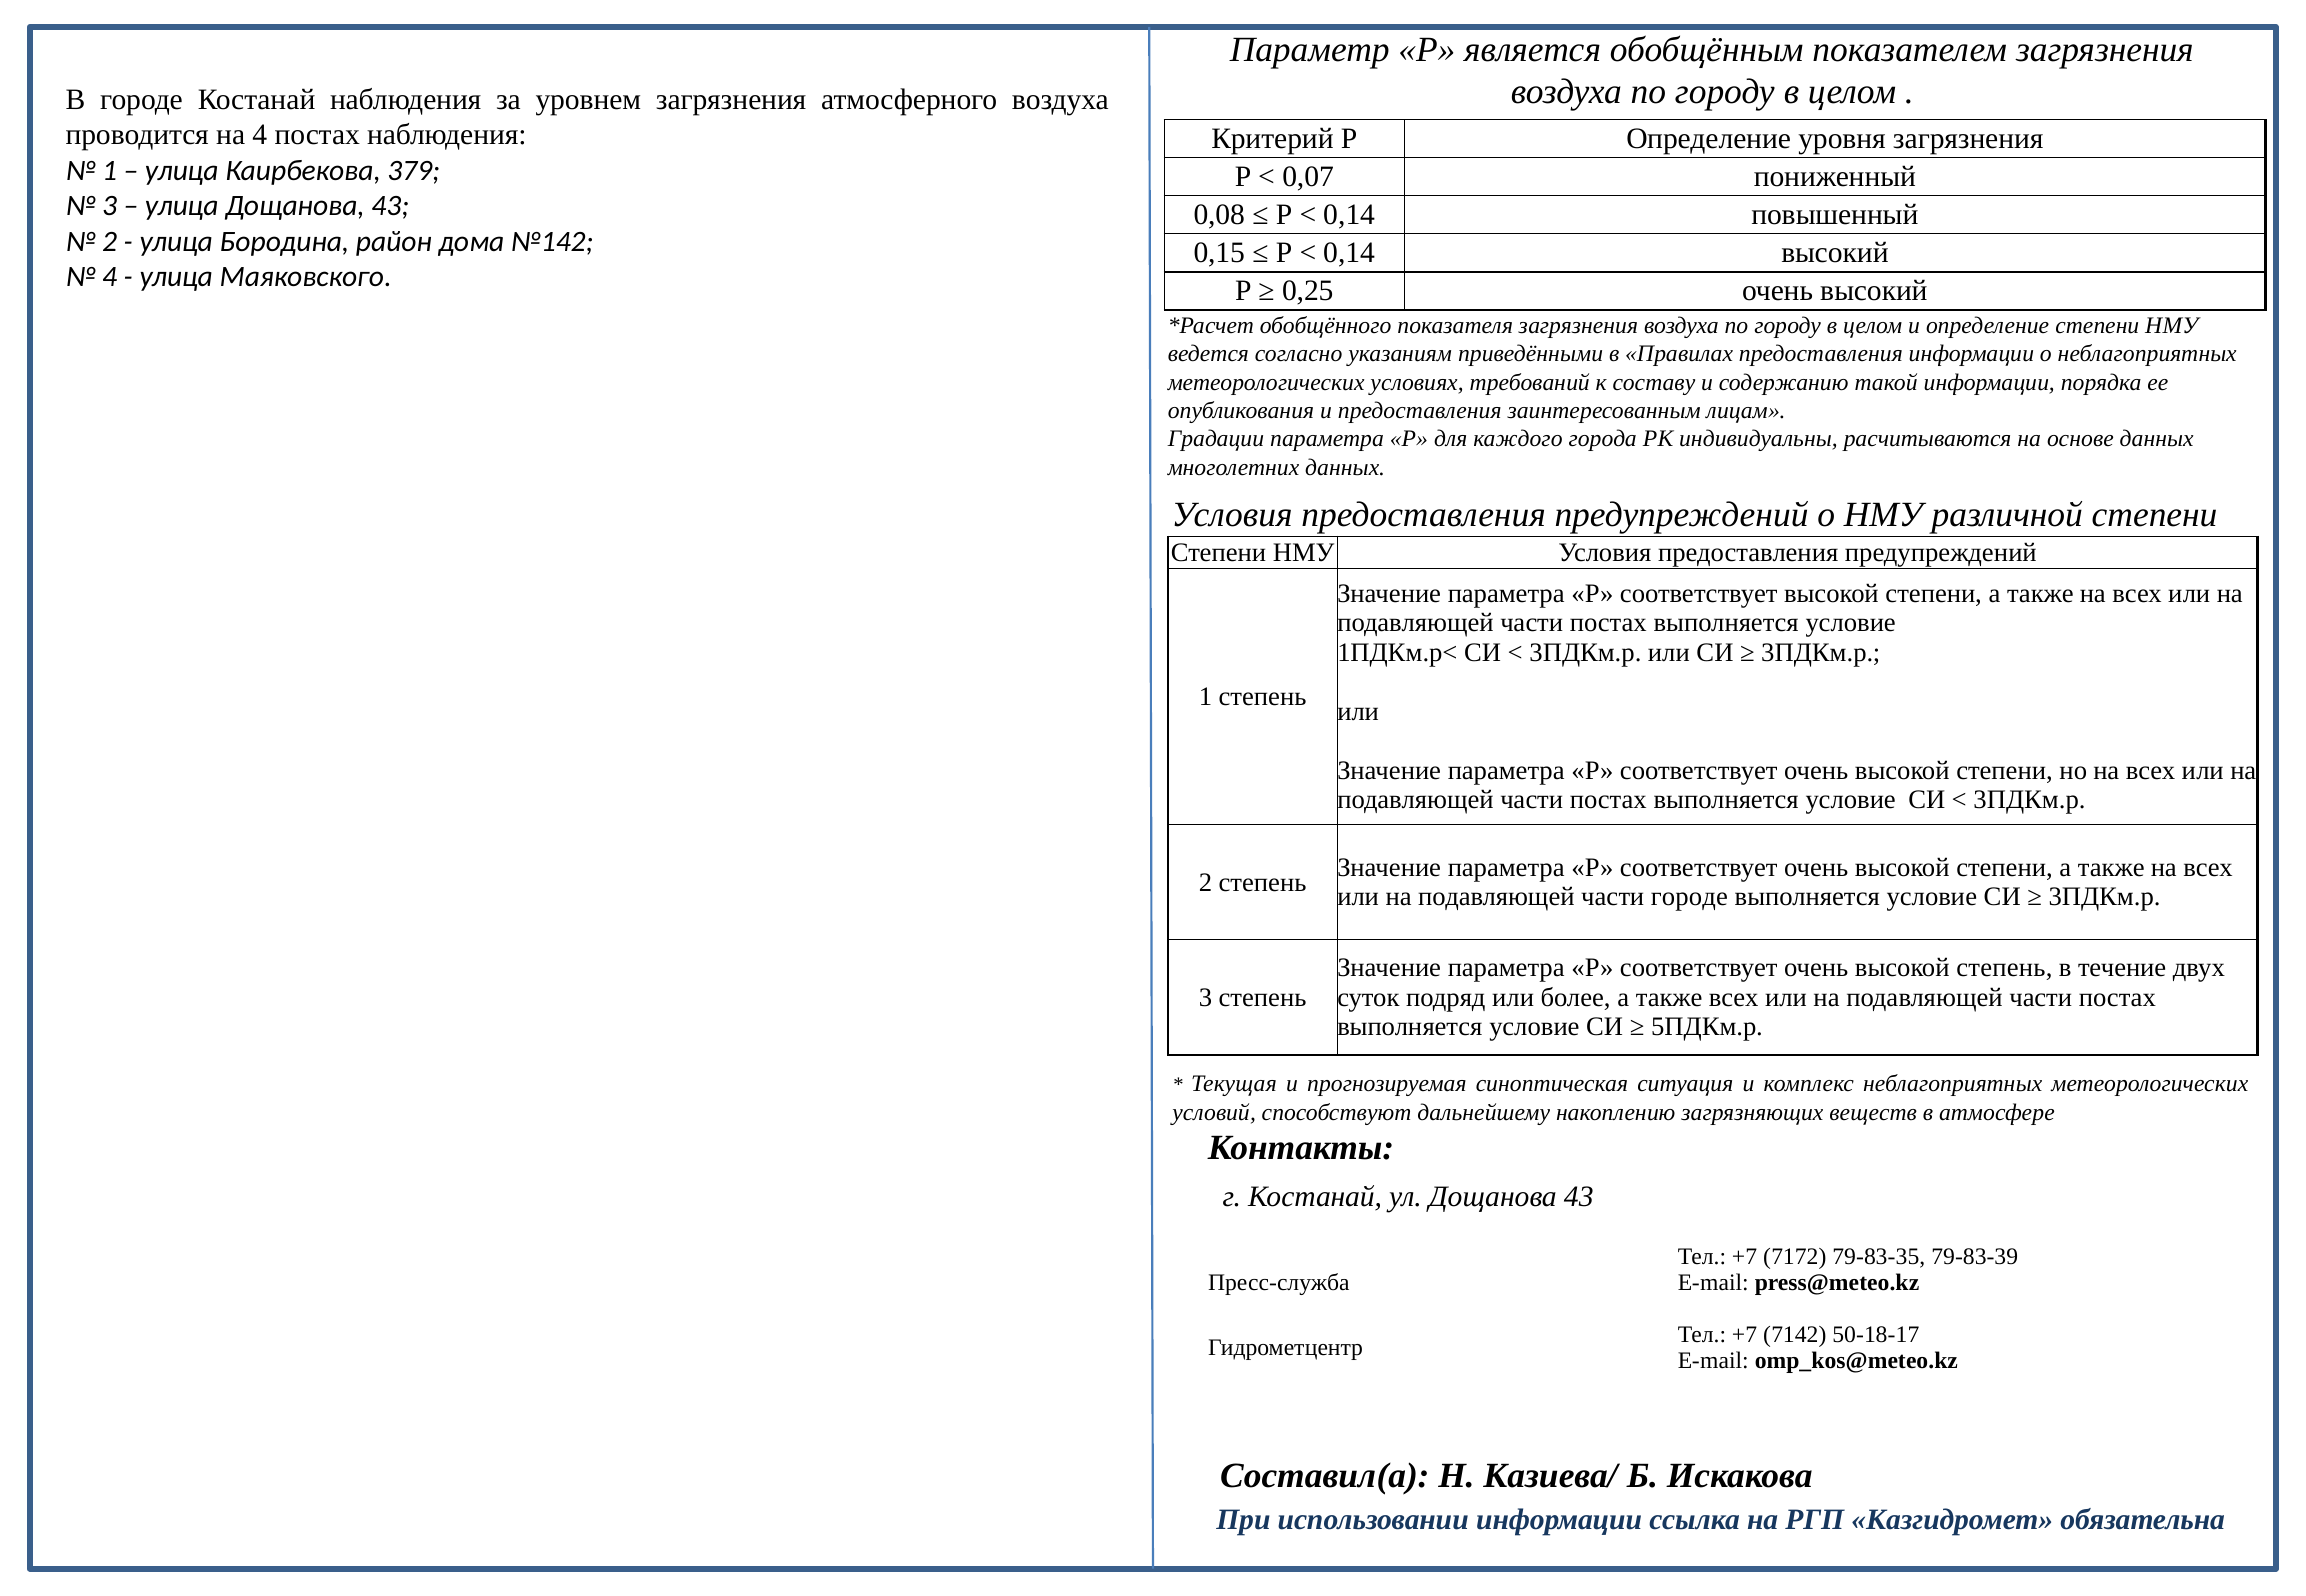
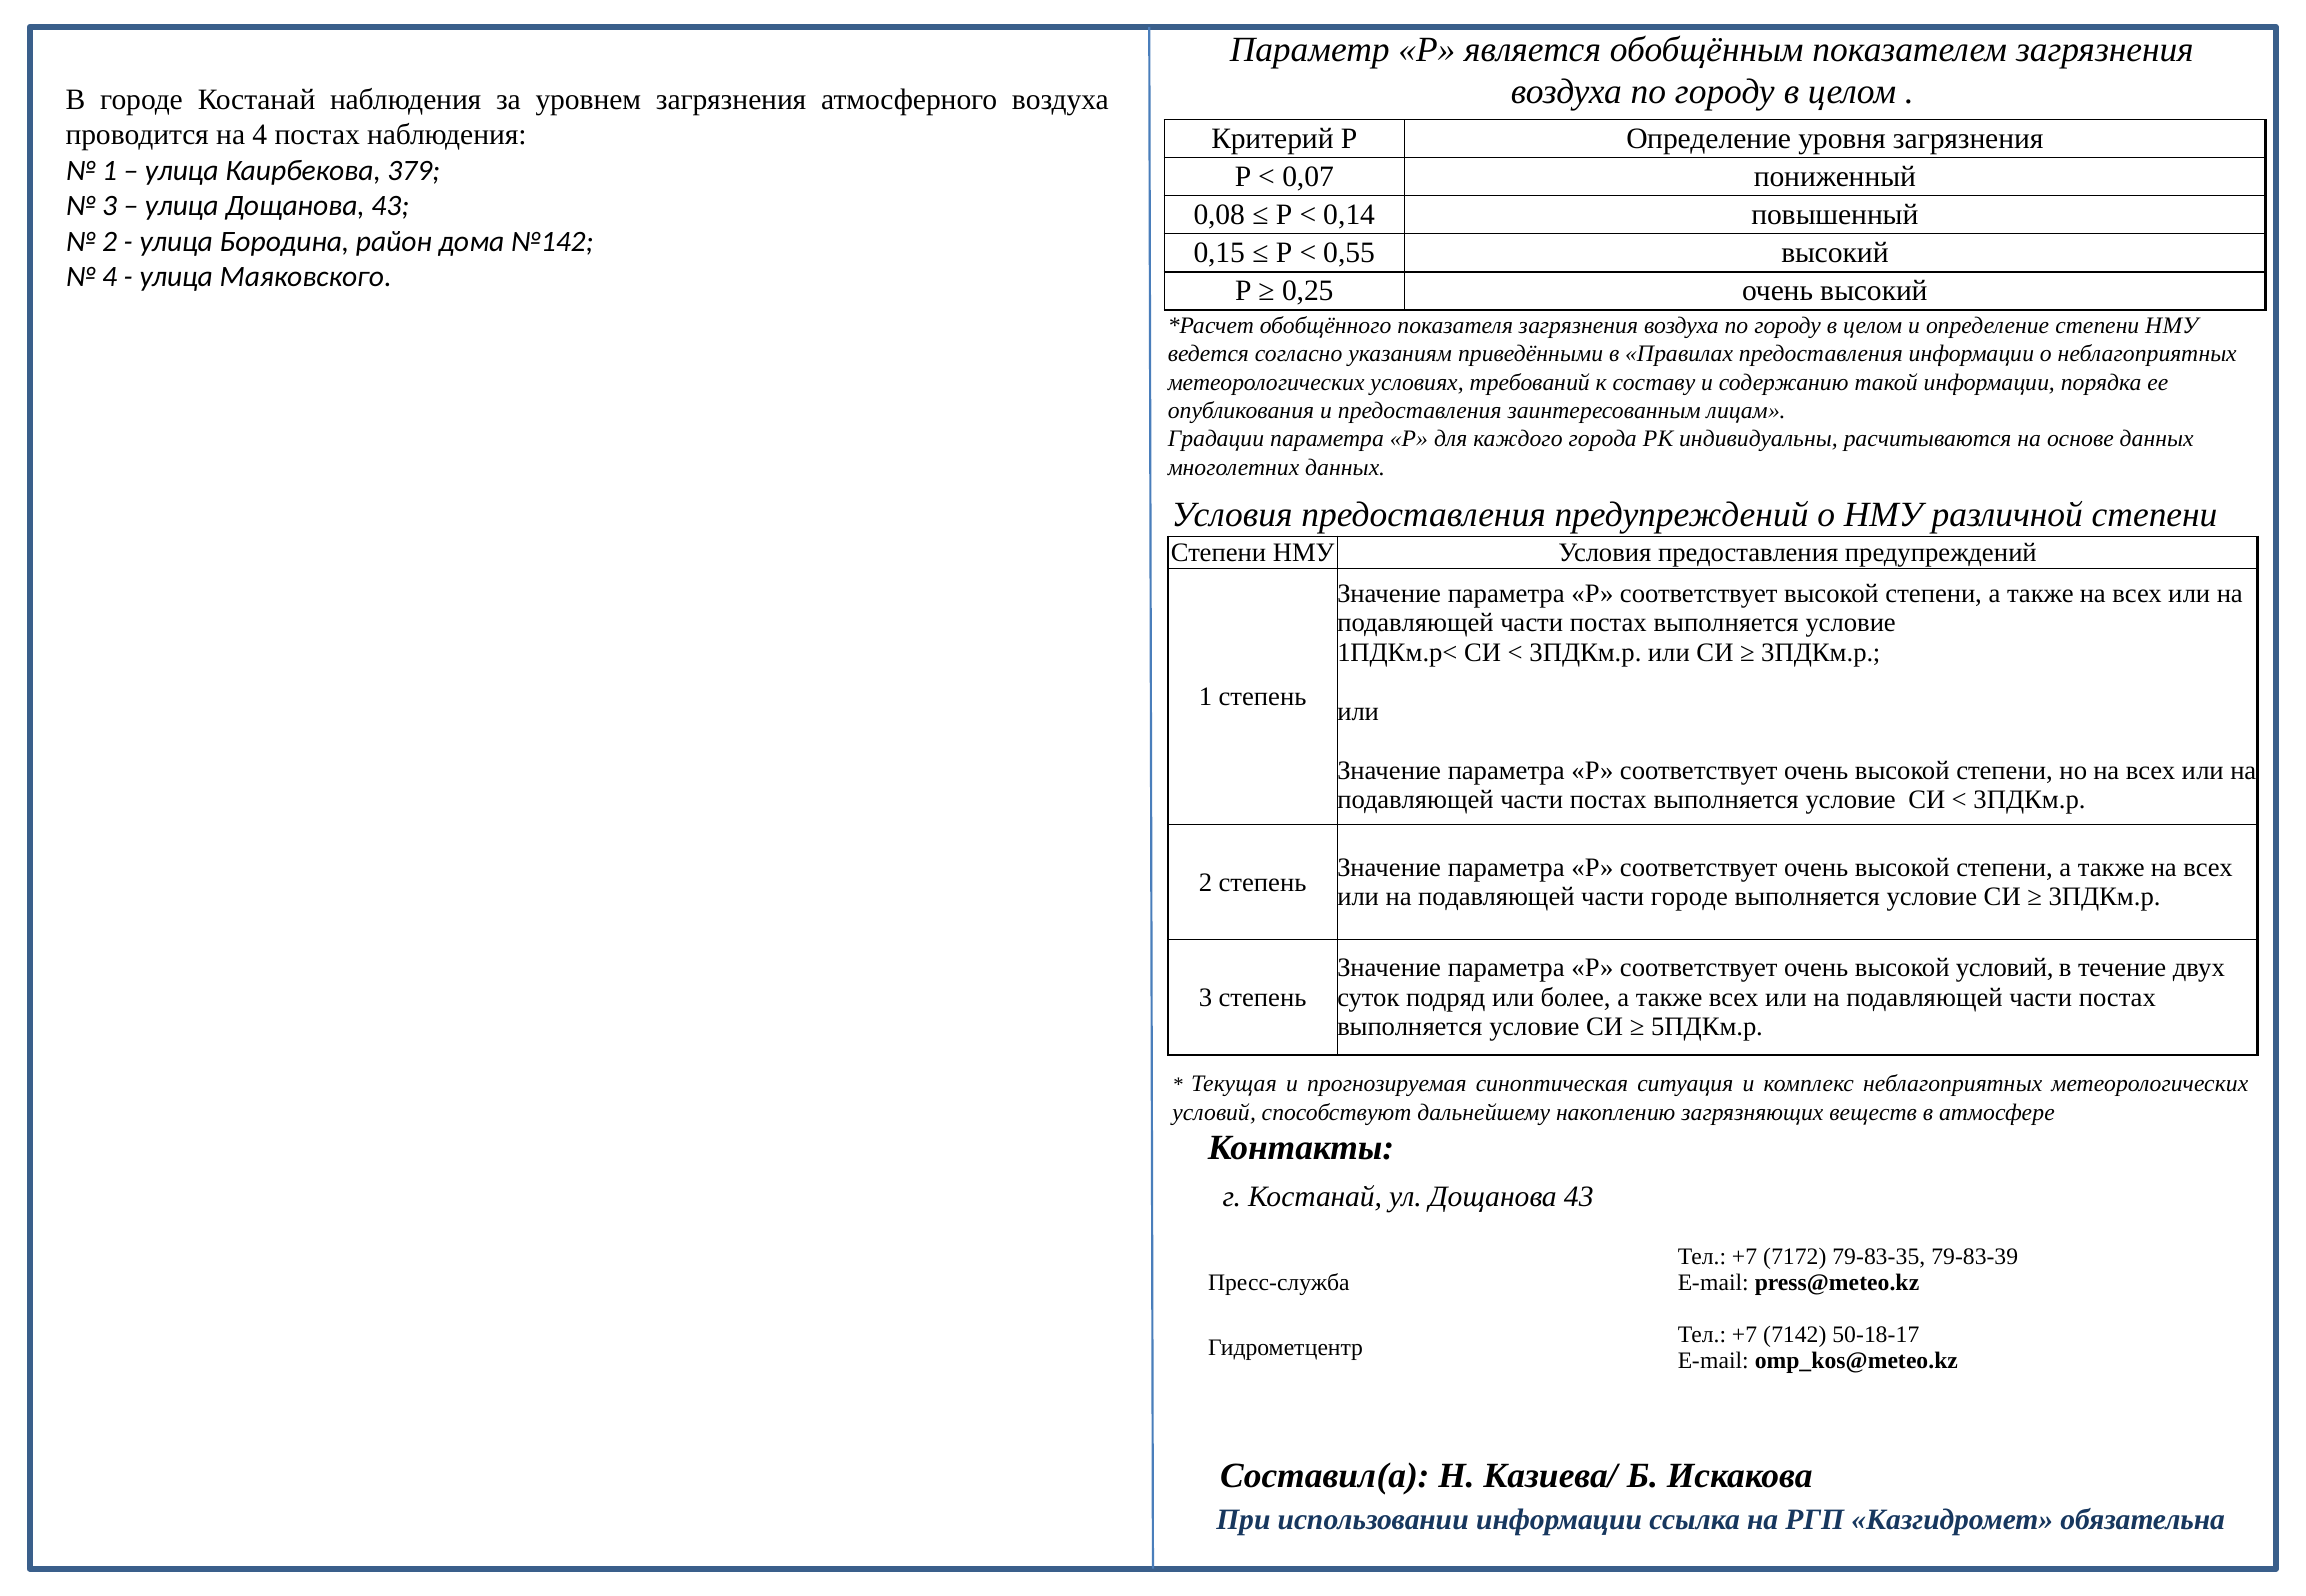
0,14 at (1349, 253): 0,14 -> 0,55
высокой степень: степень -> условий
